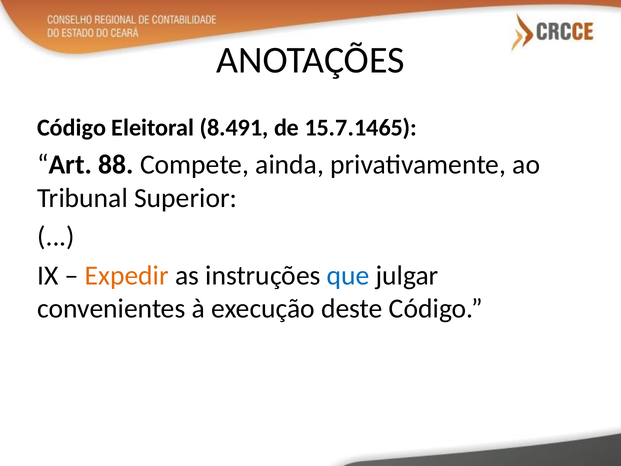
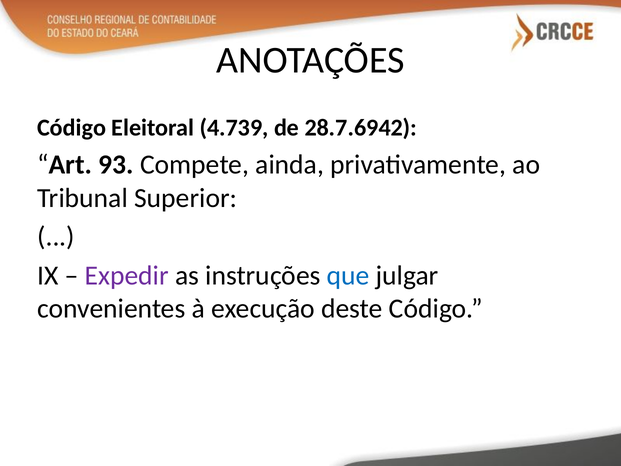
8.491: 8.491 -> 4.739
15.7.1465: 15.7.1465 -> 28.7.6942
88: 88 -> 93
Expedir colour: orange -> purple
